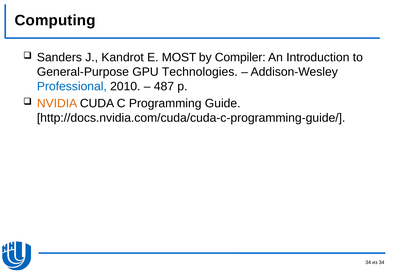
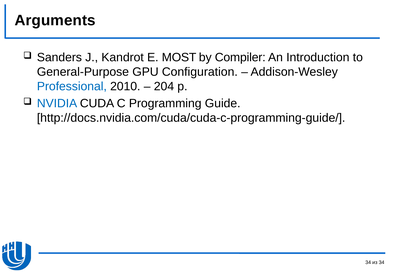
Computing: Computing -> Arguments
Technologies: Technologies -> Configuration
487: 487 -> 204
NVIDIA colour: orange -> blue
